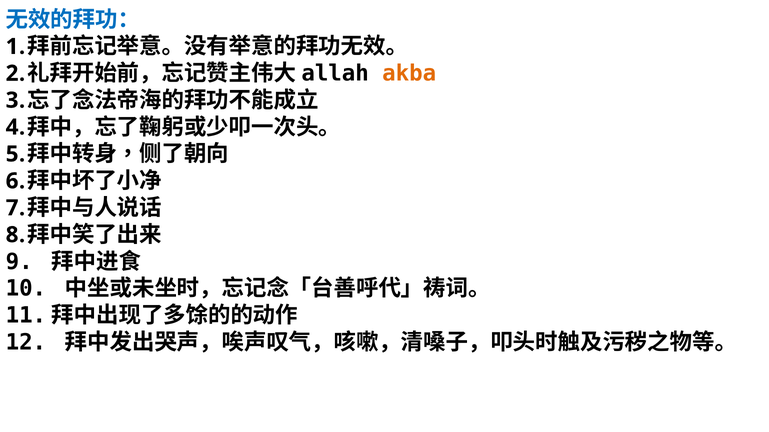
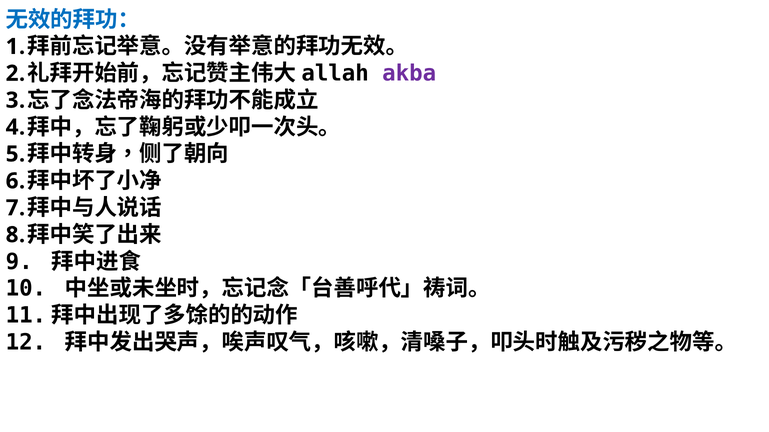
akba colour: orange -> purple
